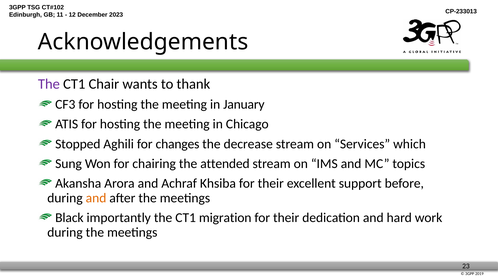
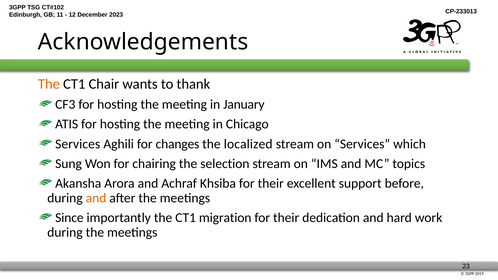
The at (49, 84) colour: purple -> orange
Stopped at (78, 144): Stopped -> Services
decrease: decrease -> localized
attended: attended -> selection
Black: Black -> Since
